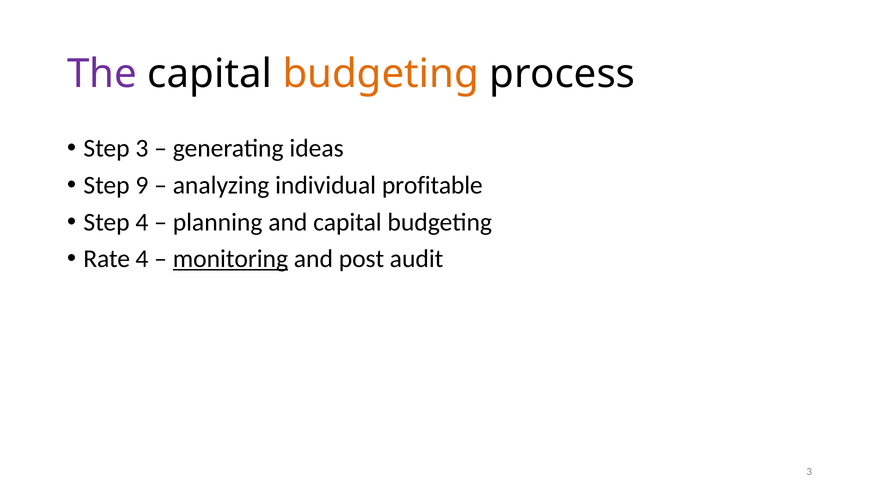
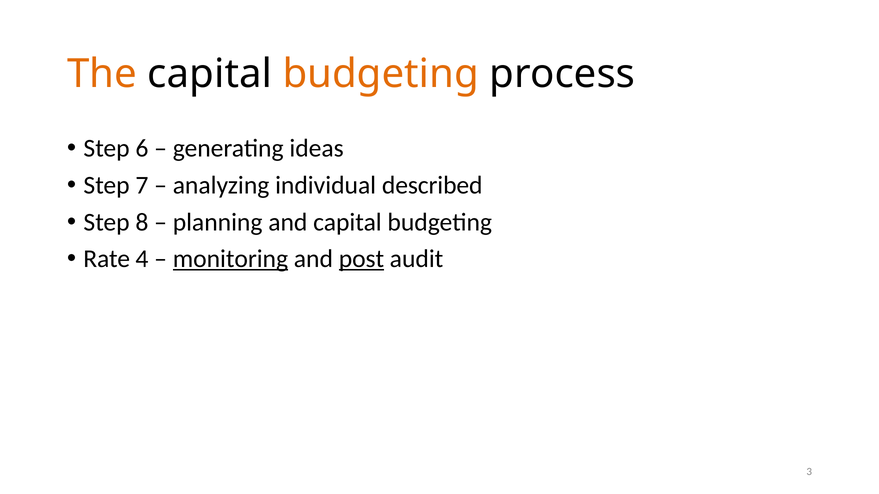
The colour: purple -> orange
Step 3: 3 -> 6
9: 9 -> 7
profitable: profitable -> described
Step 4: 4 -> 8
post underline: none -> present
